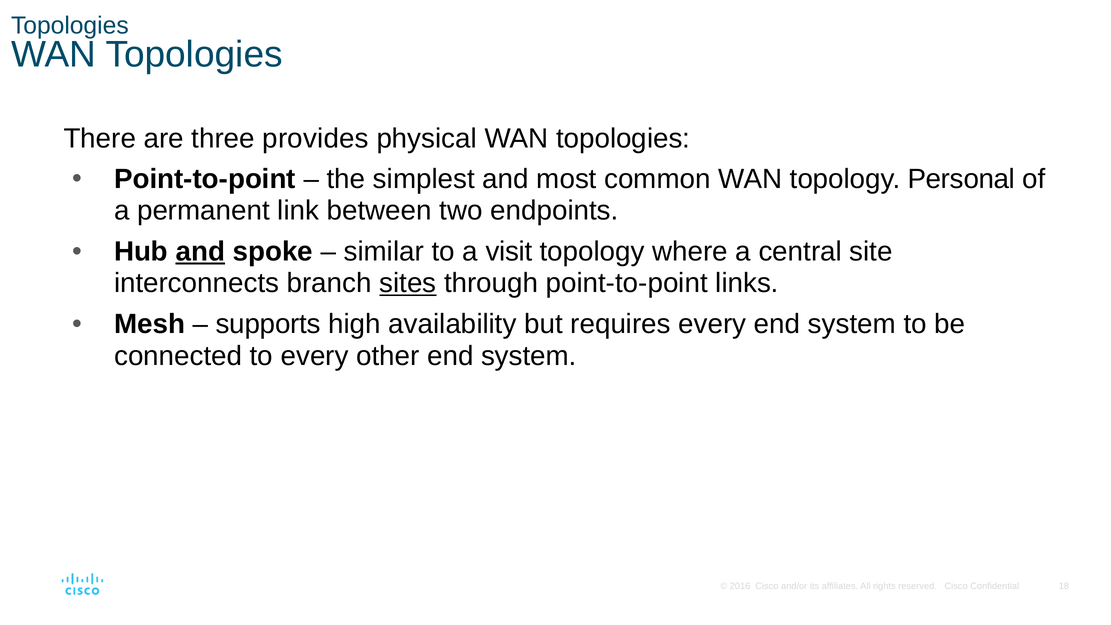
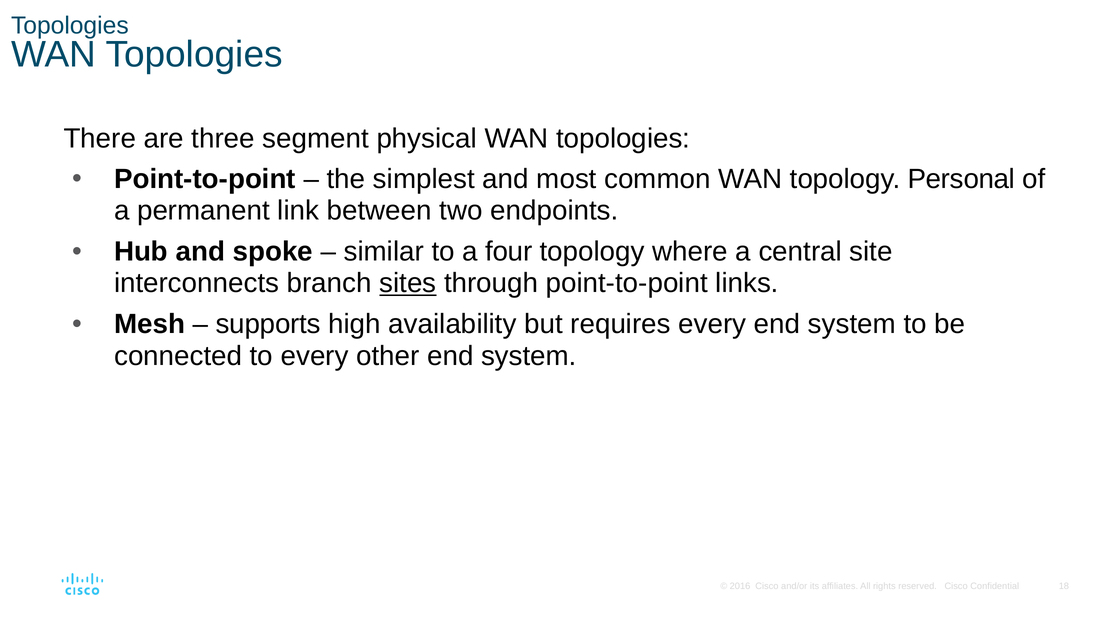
provides: provides -> segment
and at (200, 252) underline: present -> none
visit: visit -> four
